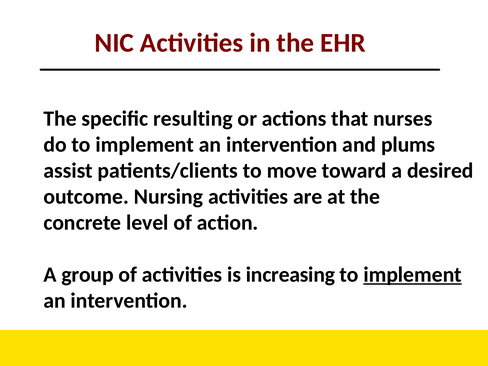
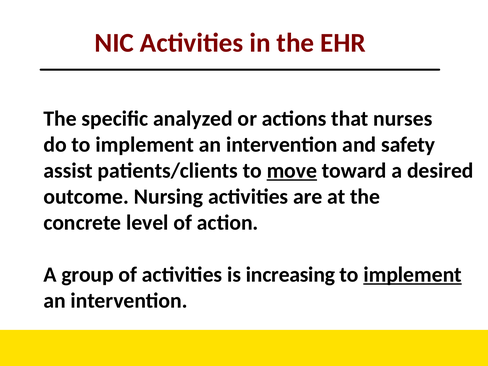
resulting: resulting -> analyzed
plums: plums -> safety
move underline: none -> present
